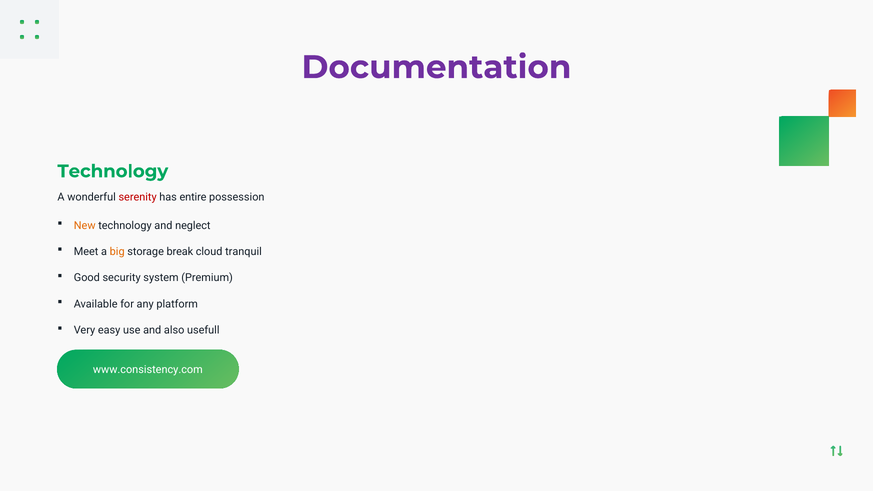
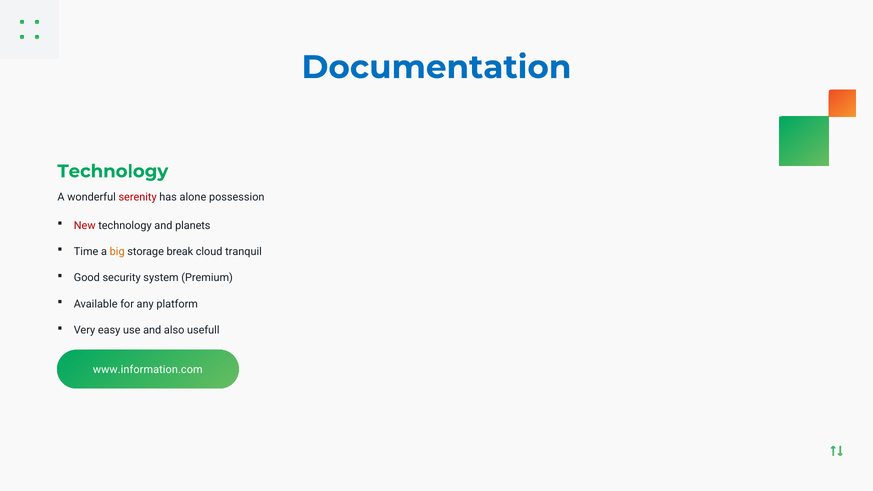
Documentation colour: purple -> blue
entire: entire -> alone
New colour: orange -> red
neglect: neglect -> planets
Meet: Meet -> Time
www.consistency.com: www.consistency.com -> www.information.com
